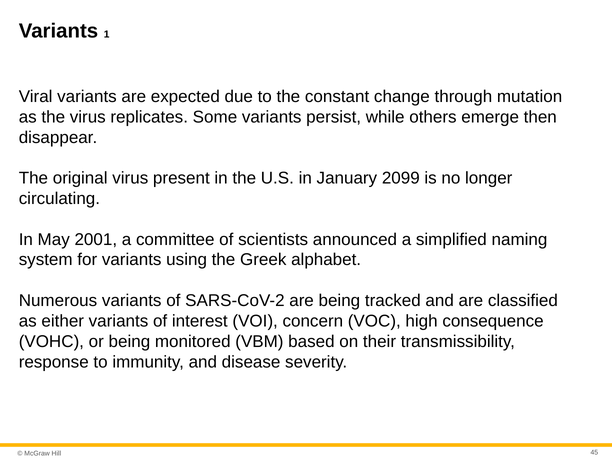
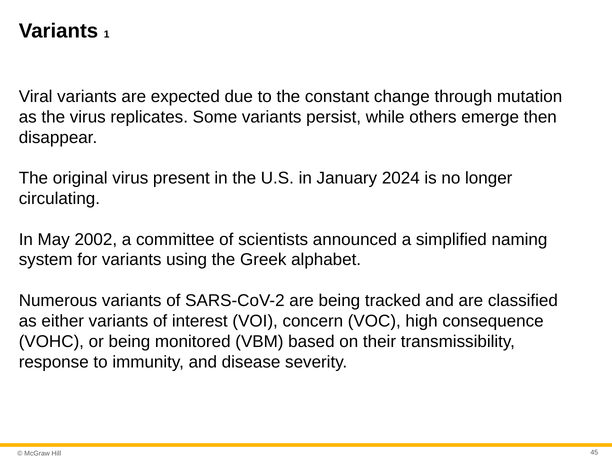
2099: 2099 -> 2024
2001: 2001 -> 2002
